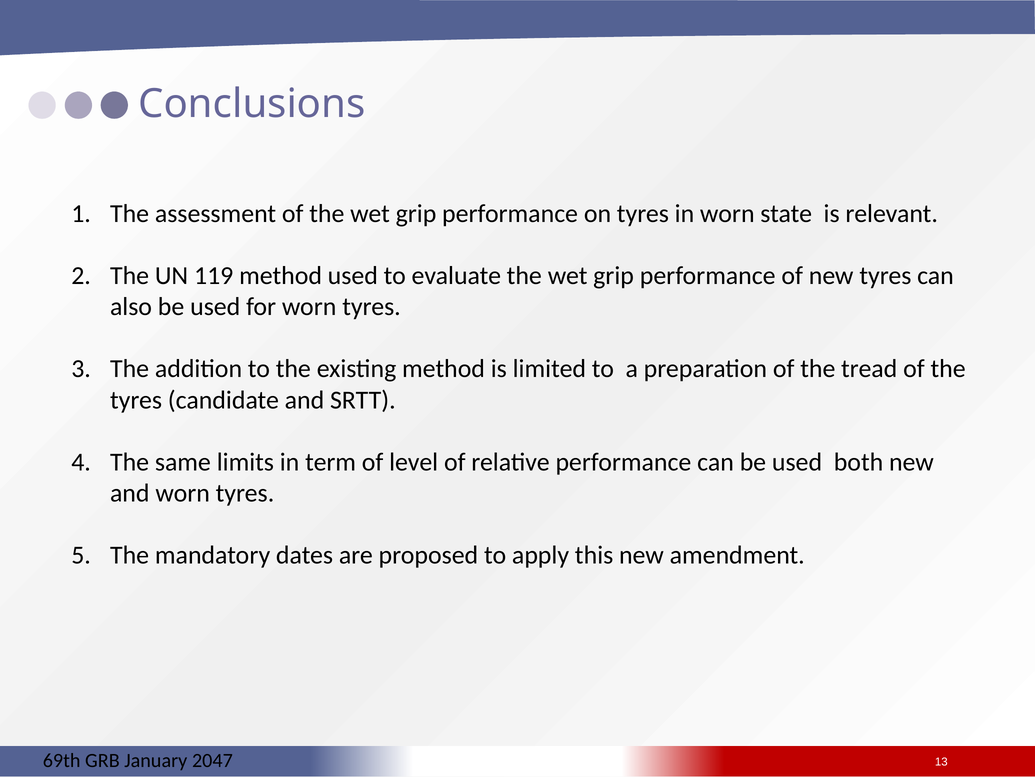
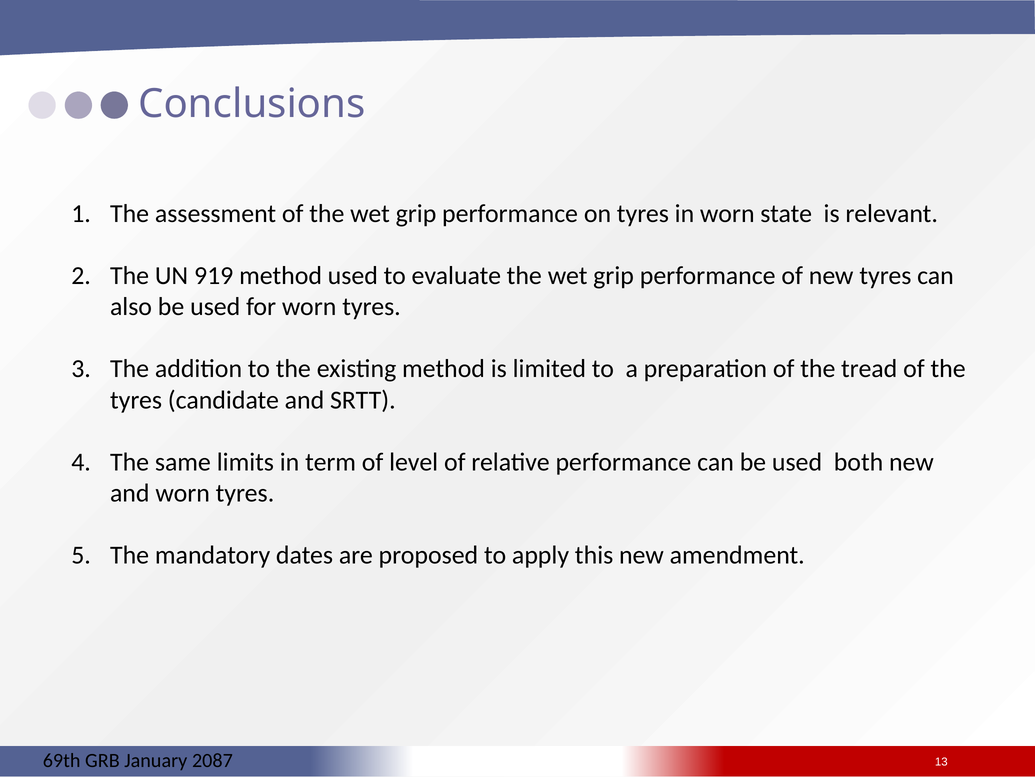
119: 119 -> 919
2047: 2047 -> 2087
